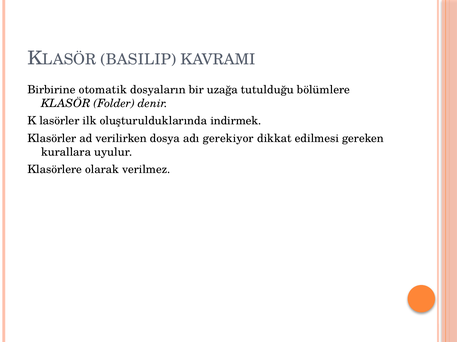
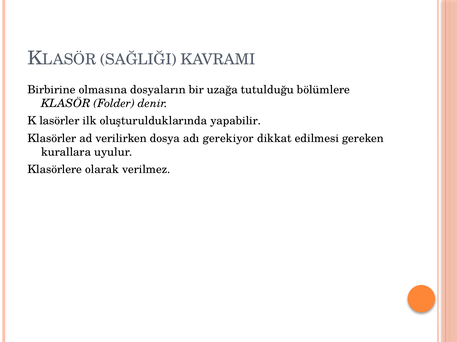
BASILIP: BASILIP -> SAĞLIĞI
otomatik: otomatik -> olmasına
indirmek: indirmek -> yapabilir
